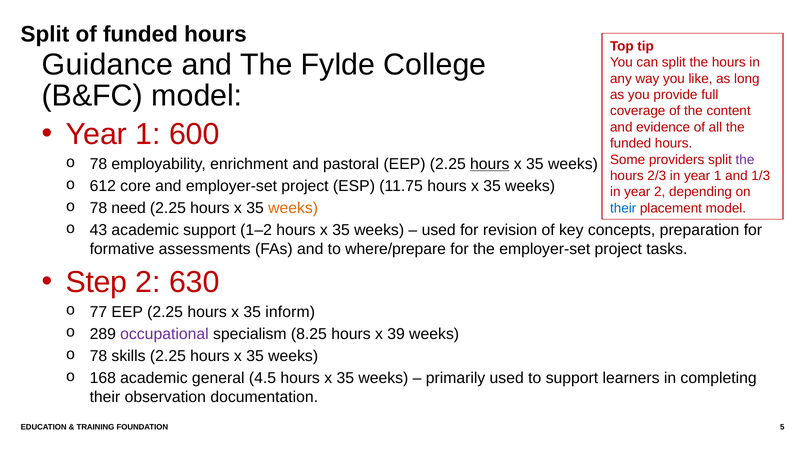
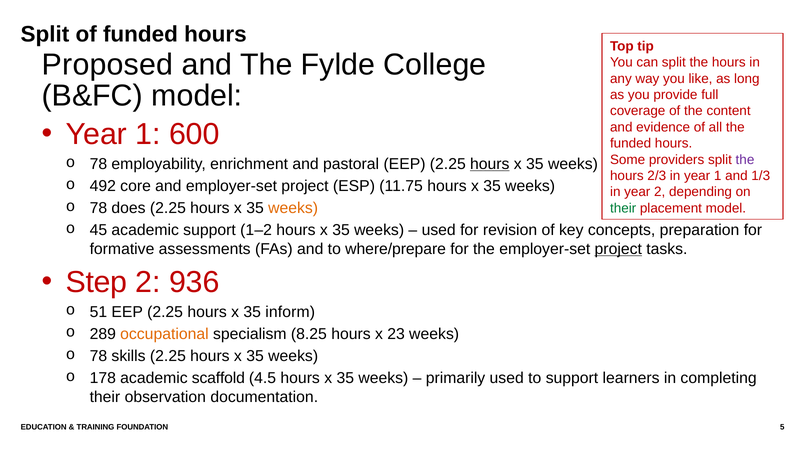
Guidance: Guidance -> Proposed
612: 612 -> 492
need: need -> does
their at (623, 208) colour: blue -> green
43: 43 -> 45
project at (618, 249) underline: none -> present
630: 630 -> 936
77: 77 -> 51
occupational colour: purple -> orange
39: 39 -> 23
168: 168 -> 178
general: general -> scaffold
